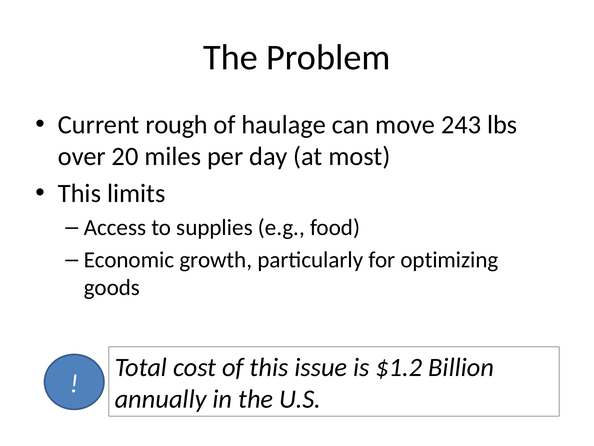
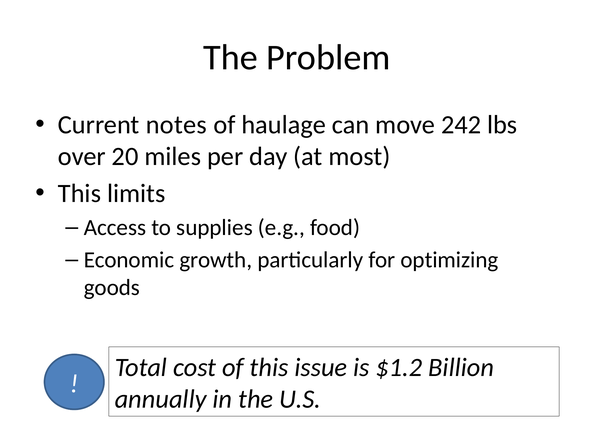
rough: rough -> notes
243: 243 -> 242
